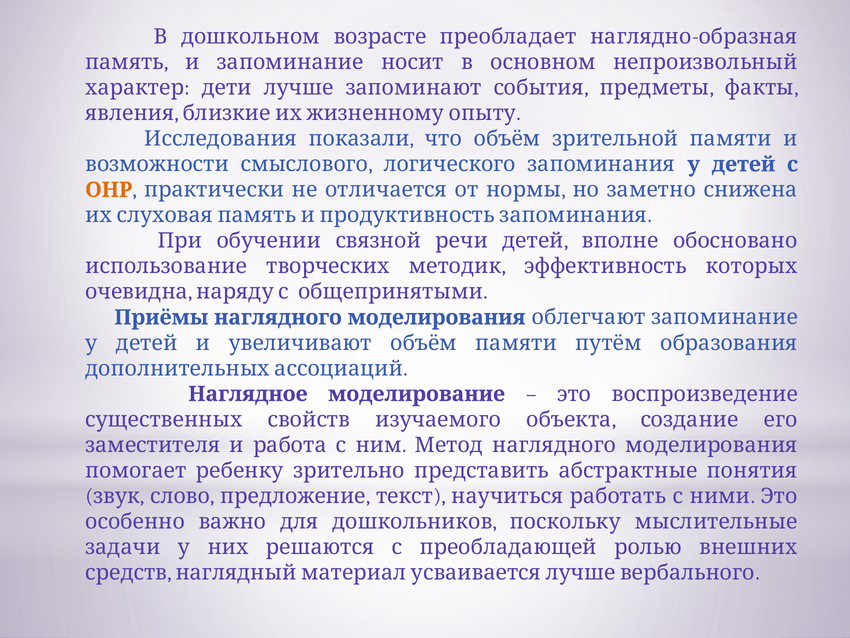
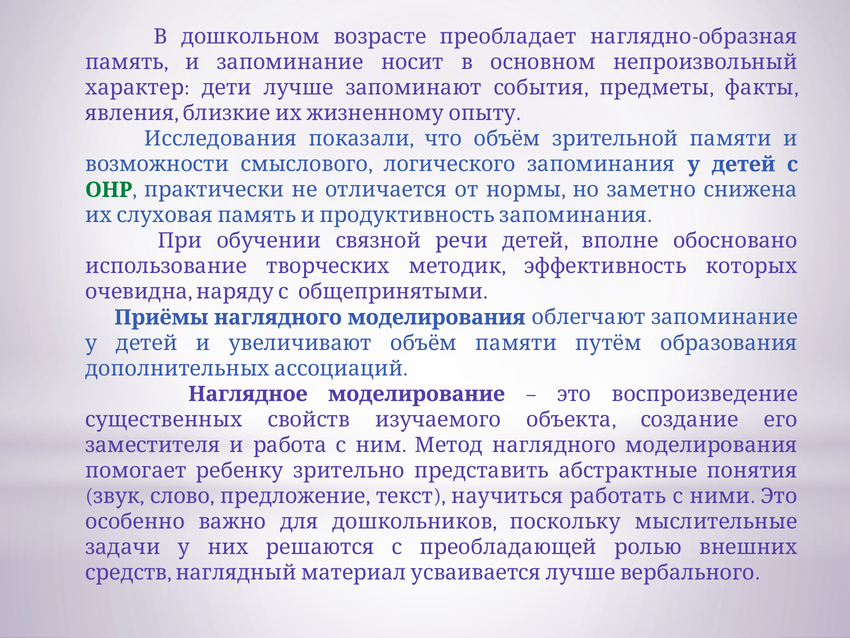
ОНР colour: orange -> green
